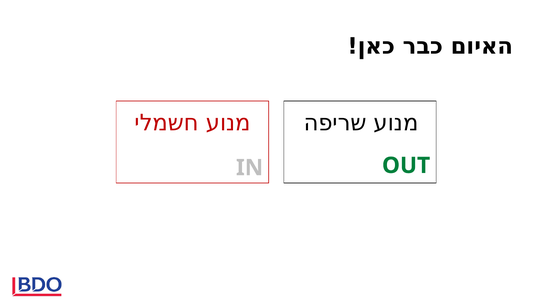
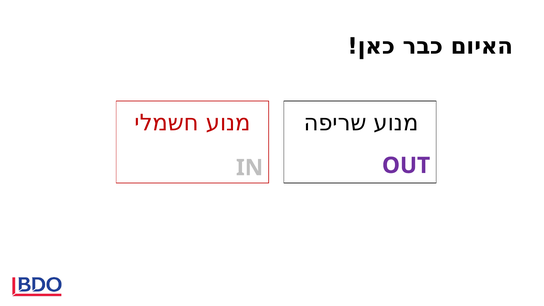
OUT colour: green -> purple
